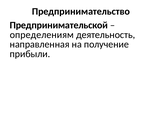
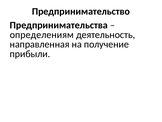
Предпринимательской: Предпринимательской -> Предпринимательства
